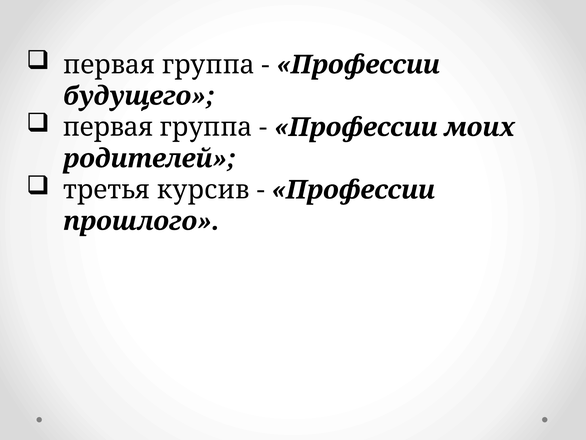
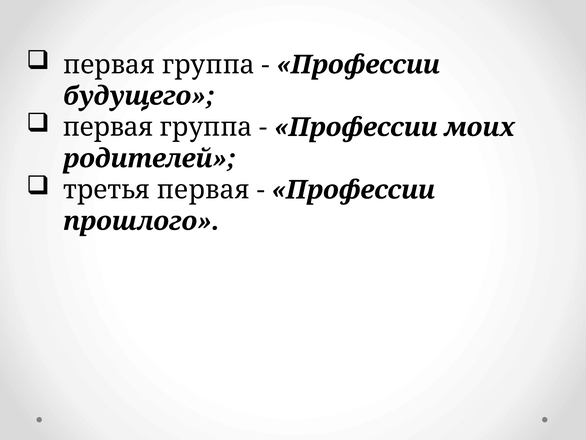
третья курсив: курсив -> первая
